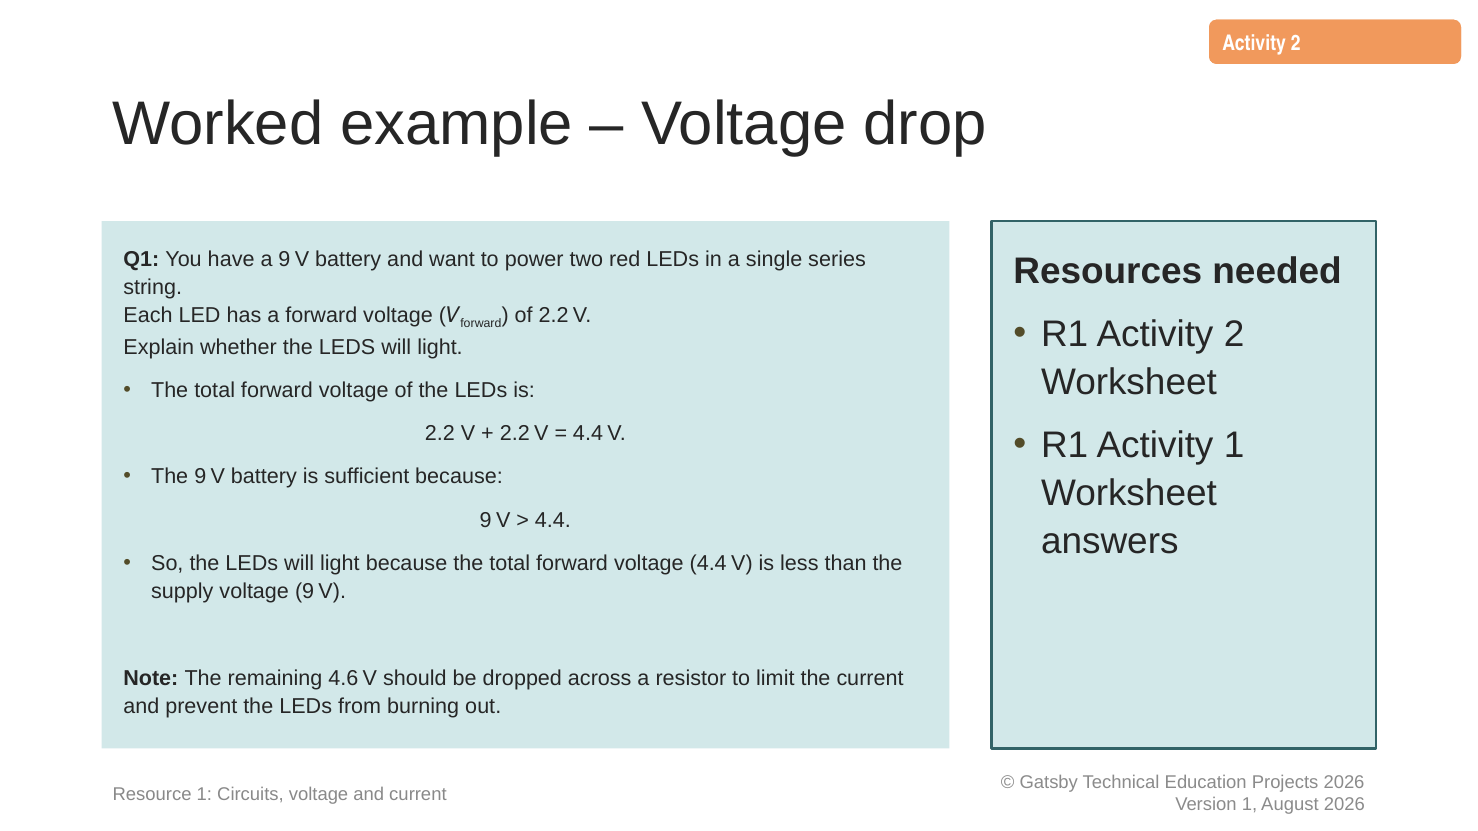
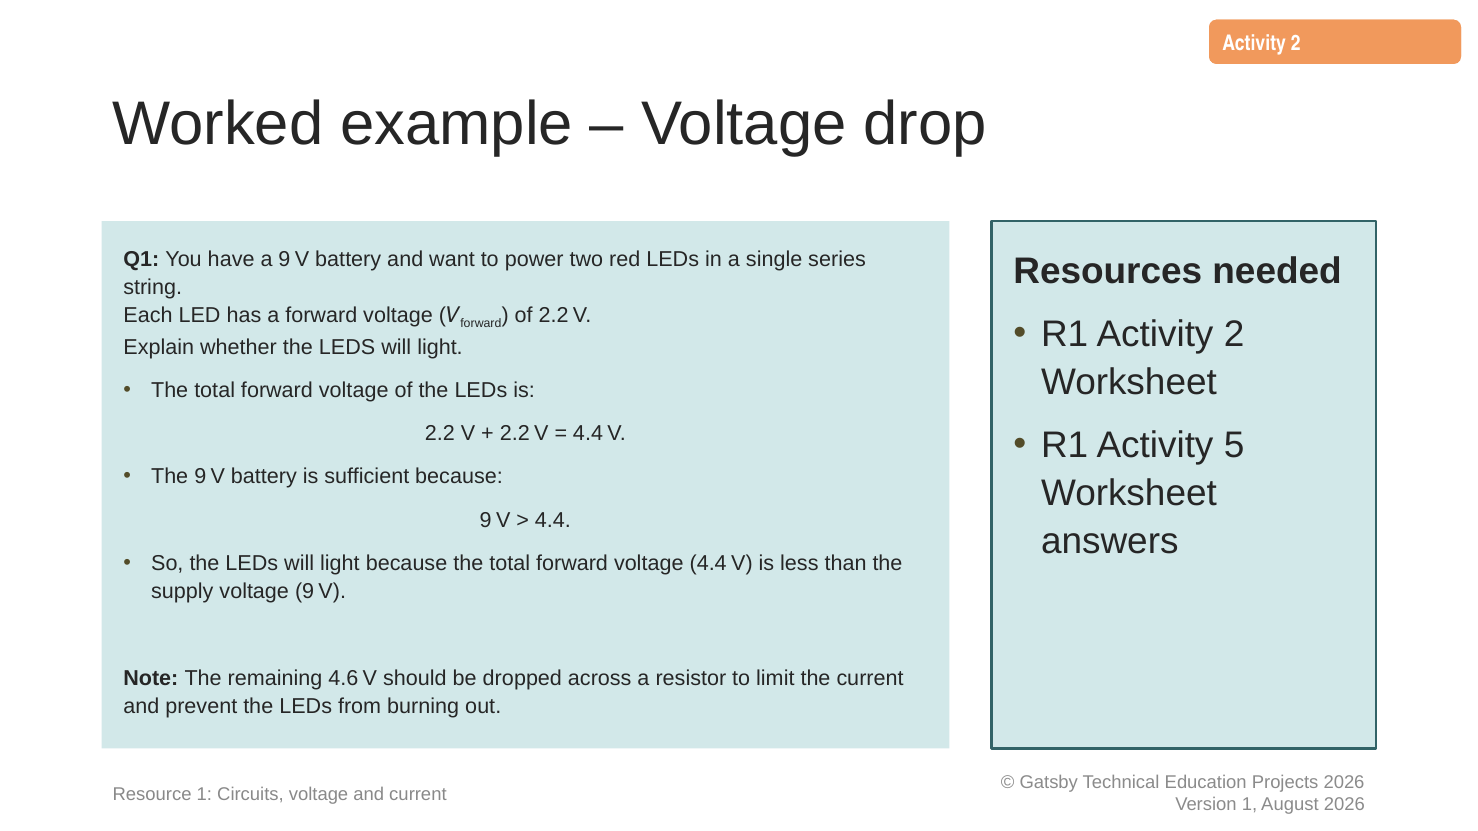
Activity 1: 1 -> 5
